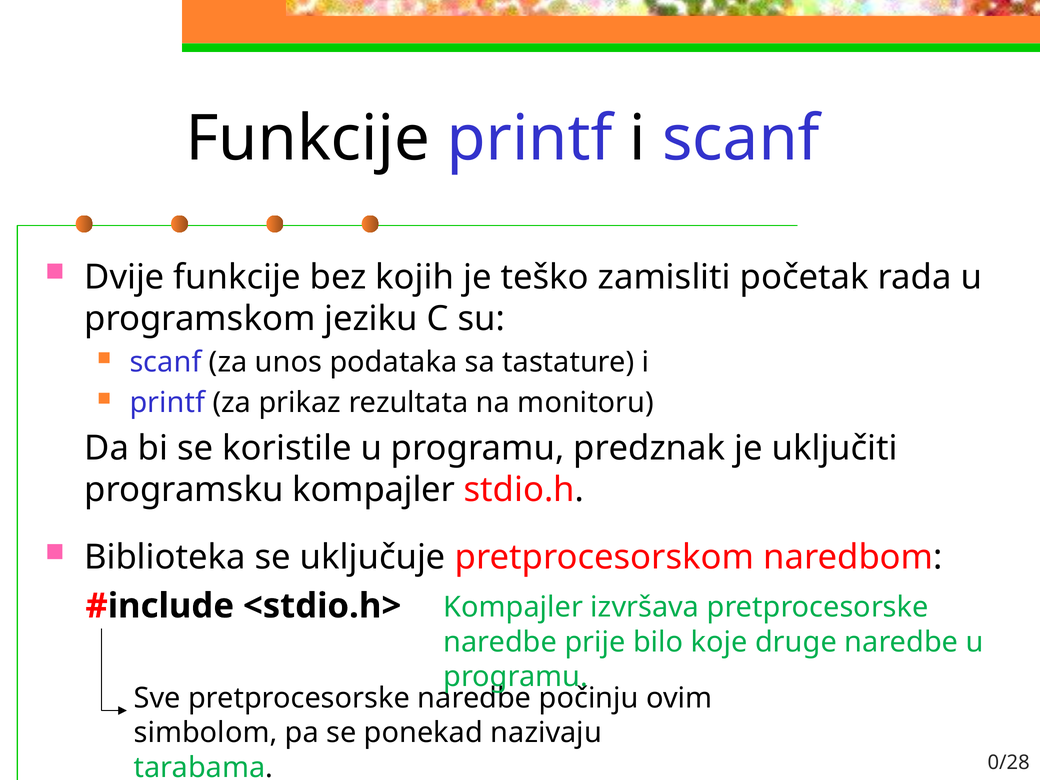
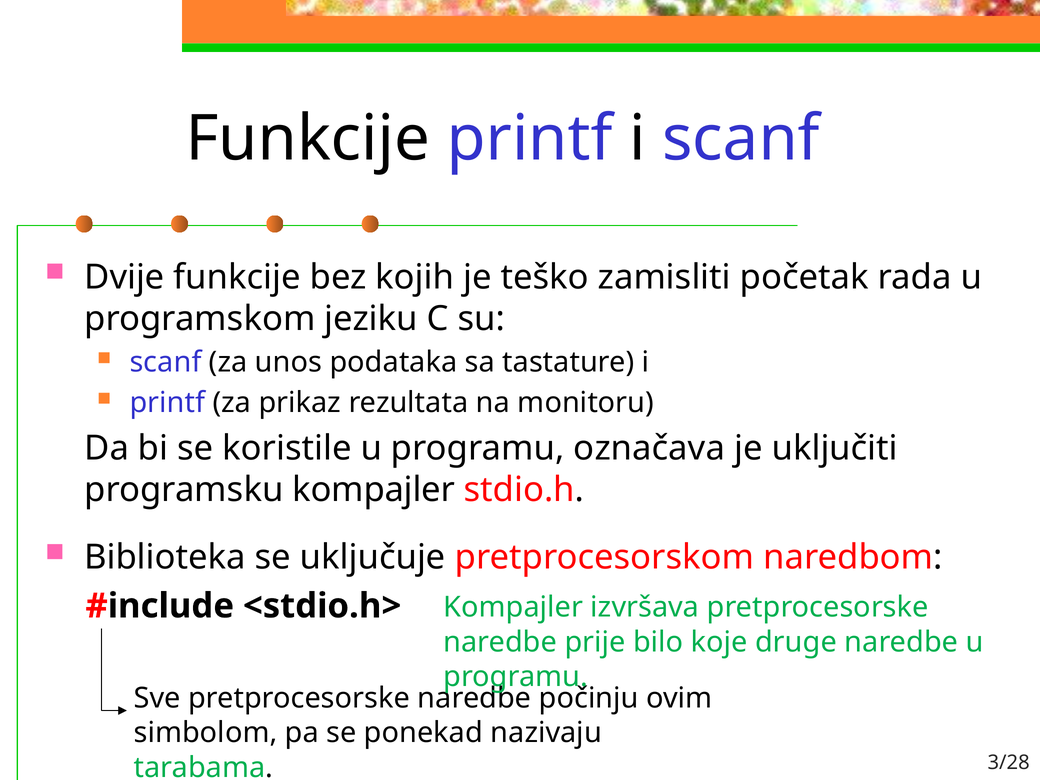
predznak: predznak -> označava
0/28: 0/28 -> 3/28
